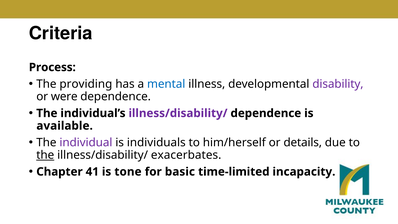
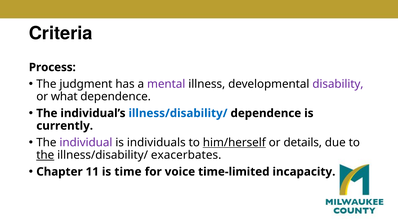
providing: providing -> judgment
mental colour: blue -> purple
were: were -> what
illness/disability/ at (178, 113) colour: purple -> blue
available: available -> currently
him/herself underline: none -> present
41: 41 -> 11
tone: tone -> time
basic: basic -> voice
